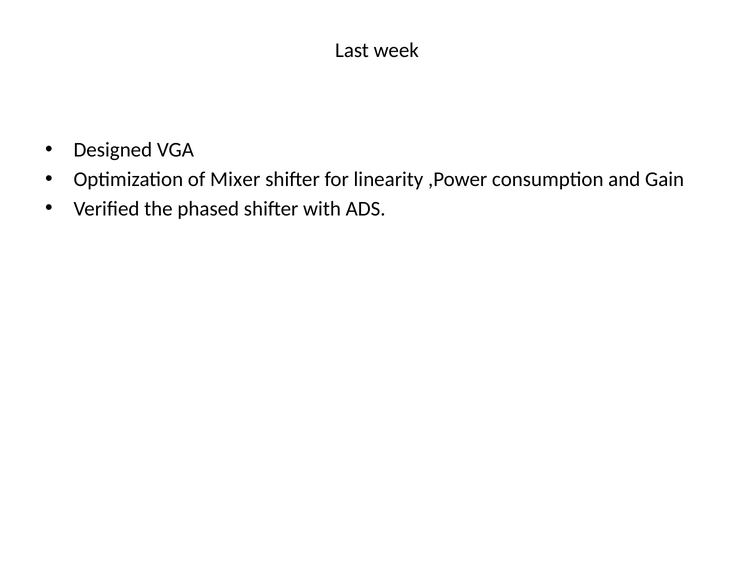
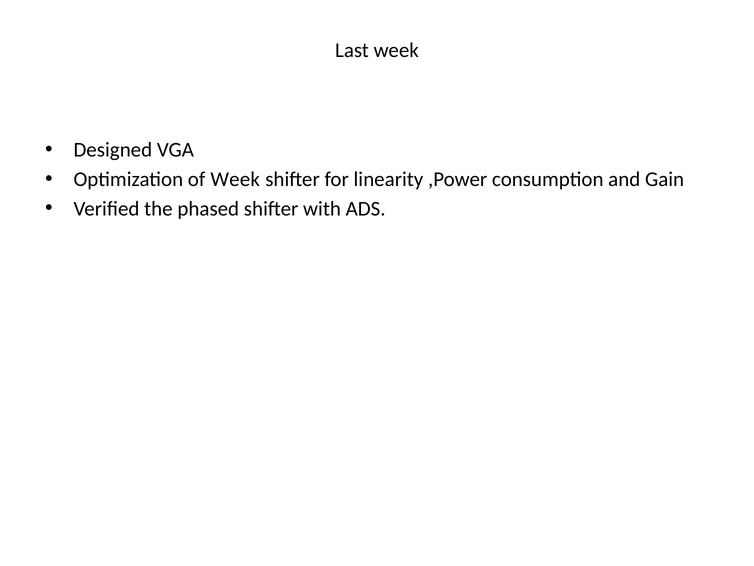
of Mixer: Mixer -> Week
